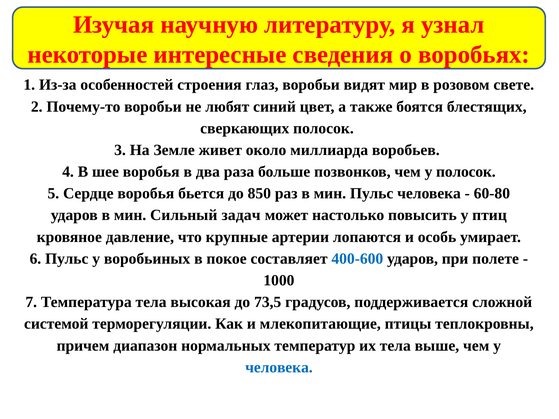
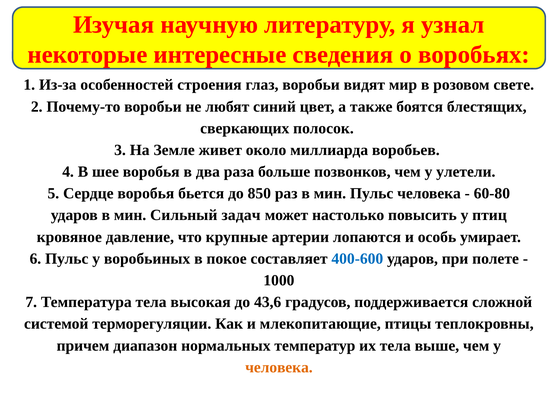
у полосок: полосок -> улетели
73,5: 73,5 -> 43,6
человека at (279, 368) colour: blue -> orange
